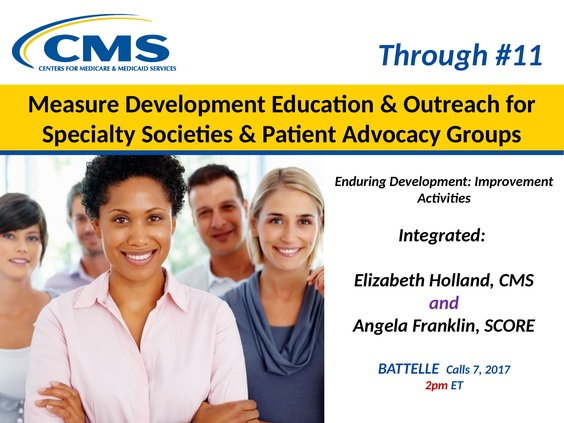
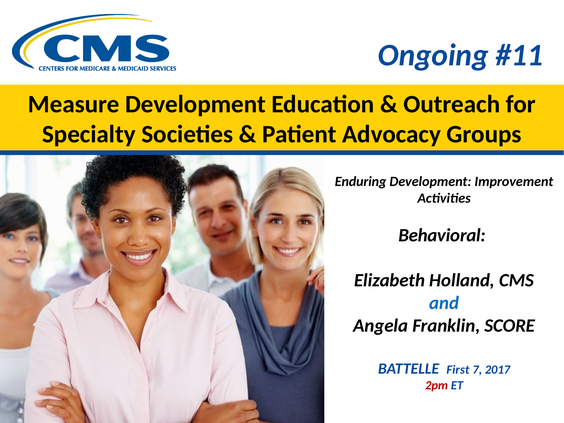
Through: Through -> Ongoing
Integrated: Integrated -> Behavioral
and colour: purple -> blue
Calls: Calls -> First
